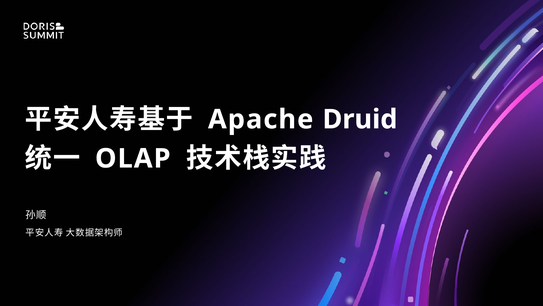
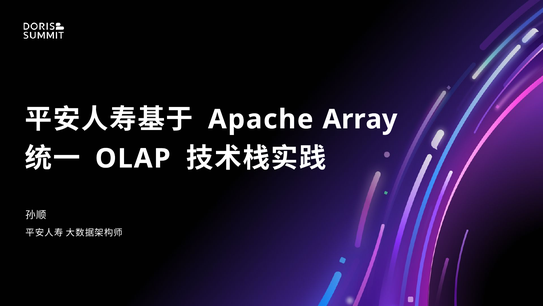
Druid: Druid -> Array
